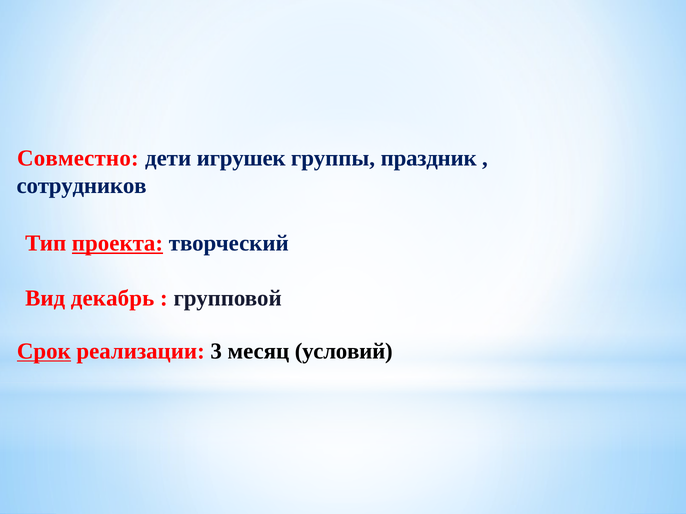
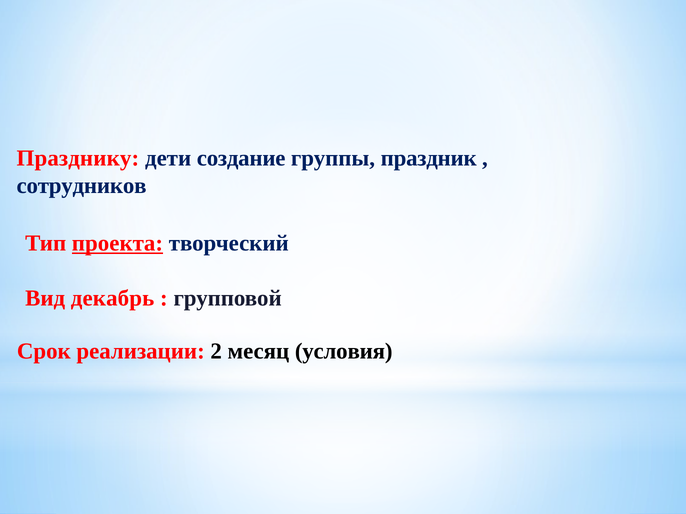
Совместно: Совместно -> Празднику
игрушек: игрушек -> создание
Срок underline: present -> none
3: 3 -> 2
условий: условий -> условия
